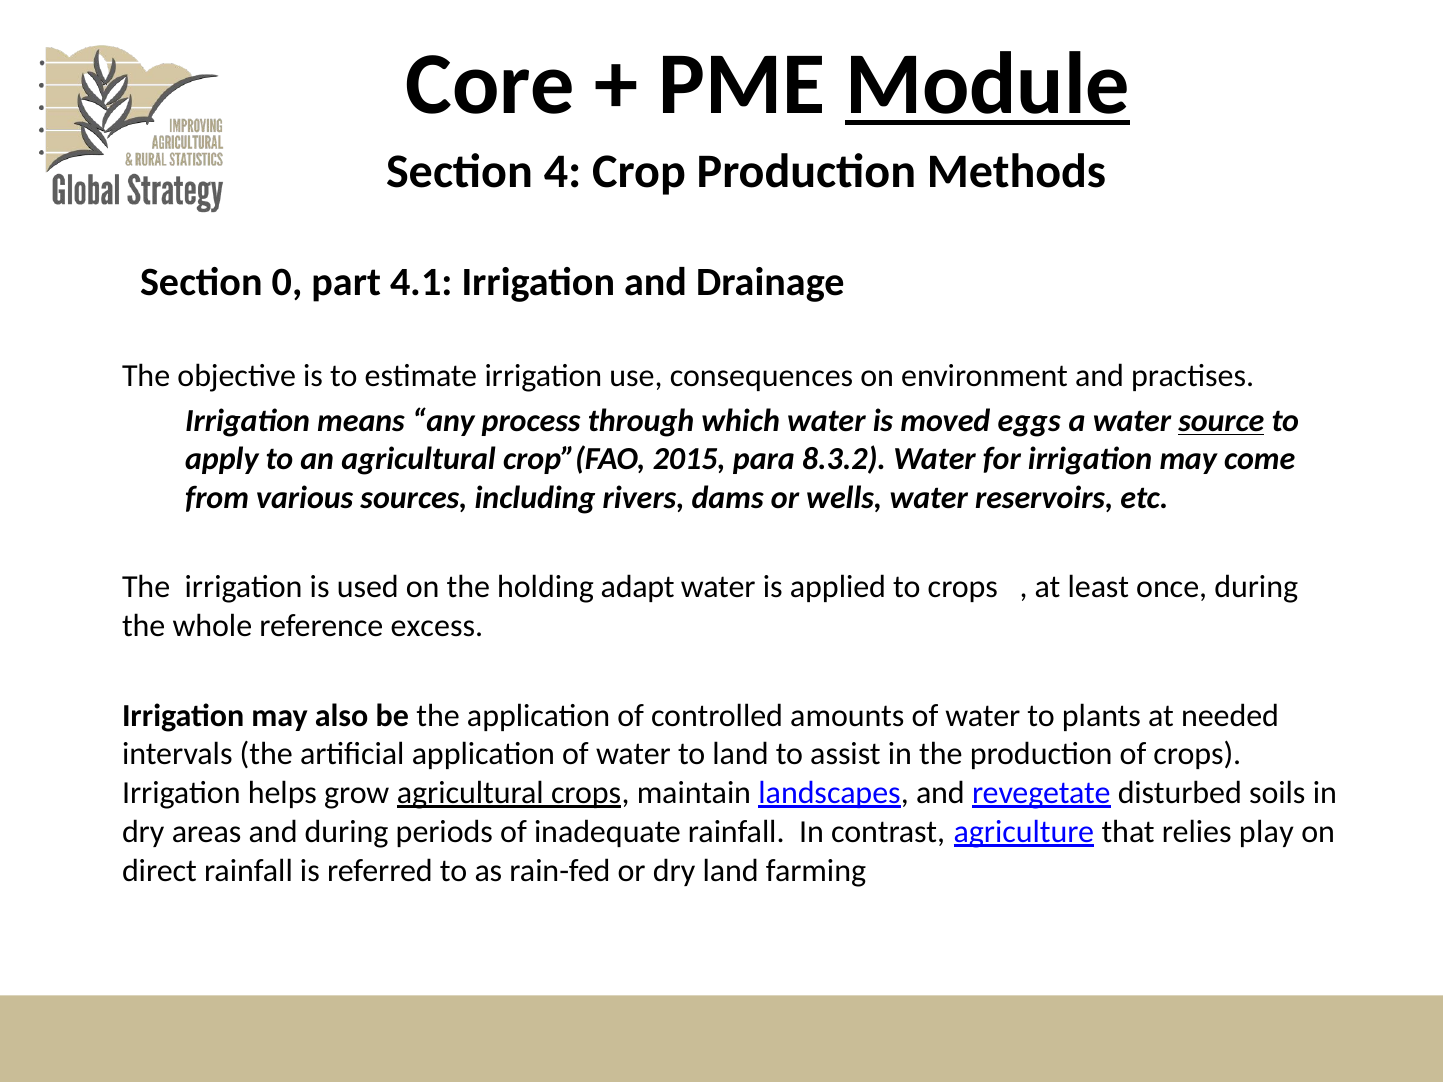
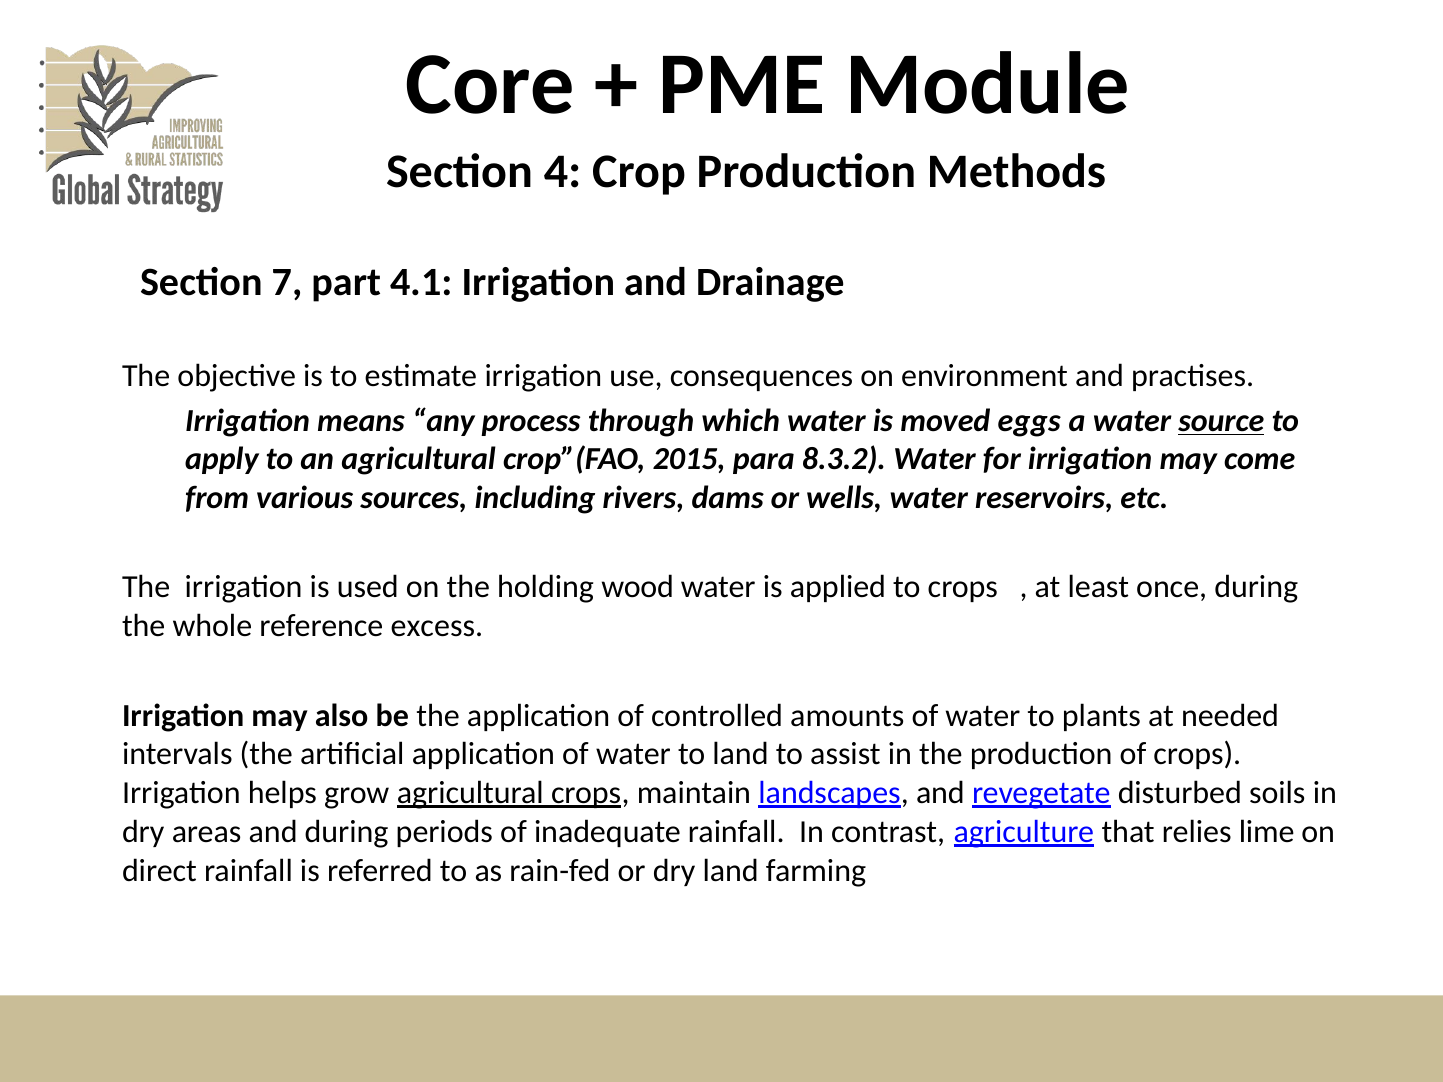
Module underline: present -> none
0: 0 -> 7
adapt: adapt -> wood
play: play -> lime
